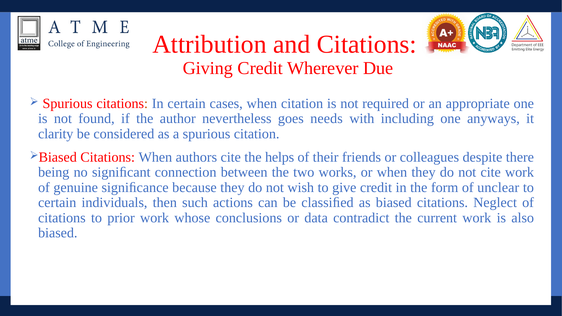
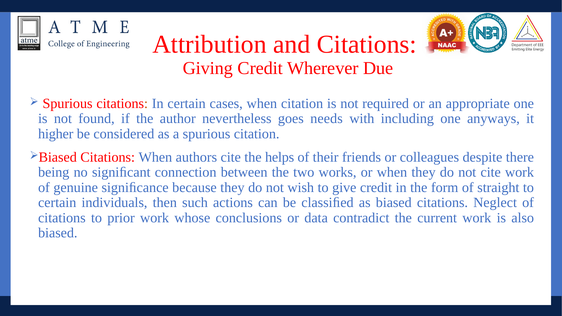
clarity: clarity -> higher
unclear: unclear -> straight
